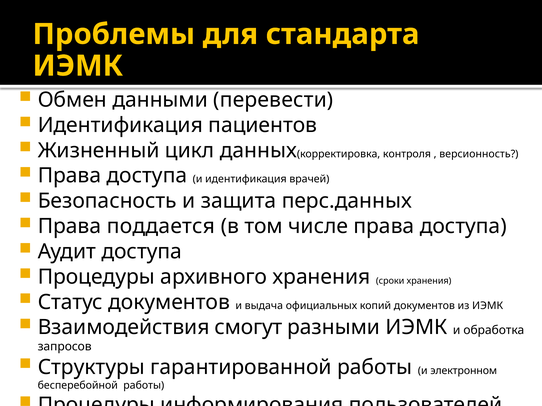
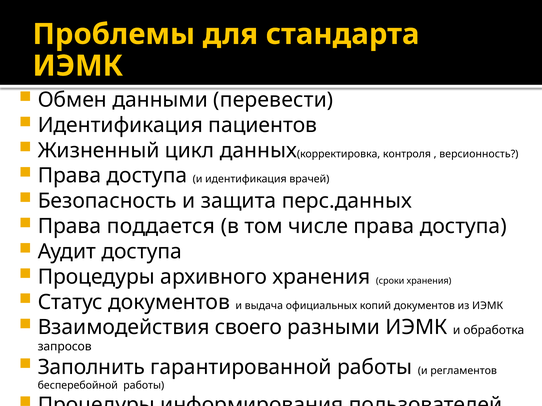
смогут: смогут -> своего
Структуры: Структуры -> Заполнить
электронном: электронном -> регламентов
